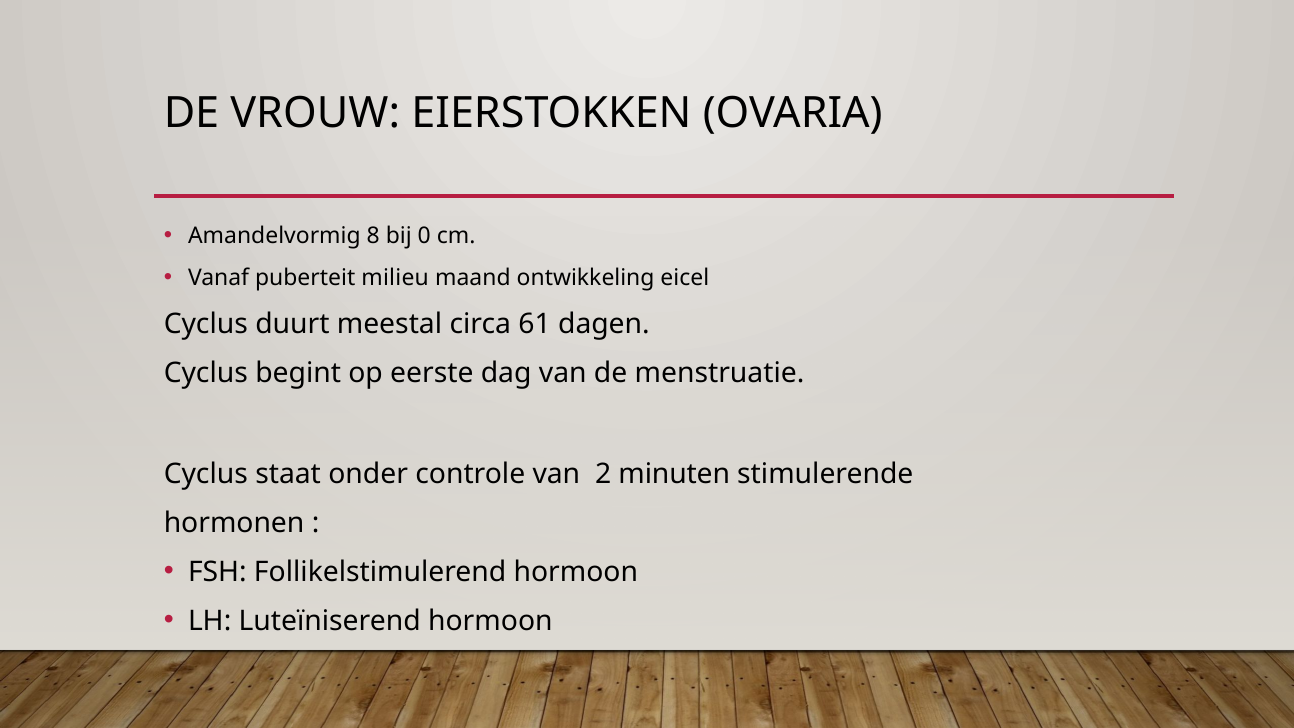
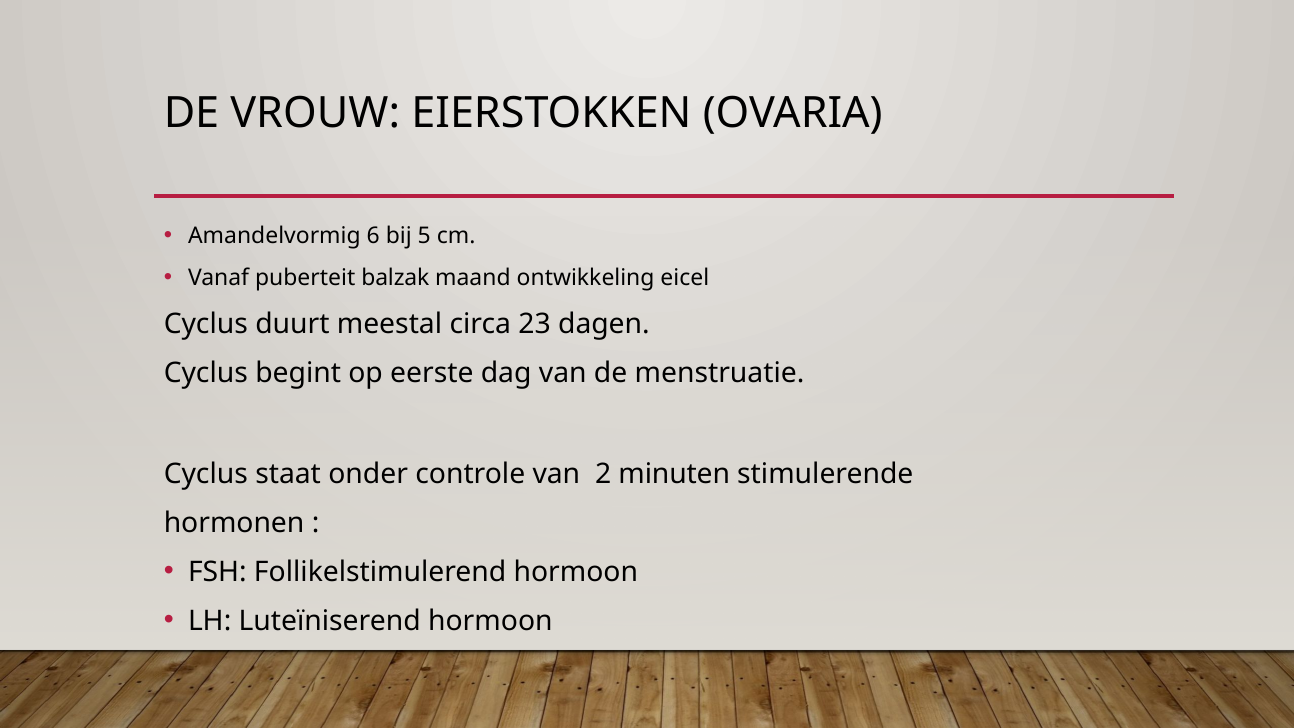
8: 8 -> 6
0: 0 -> 5
milieu: milieu -> balzak
61: 61 -> 23
